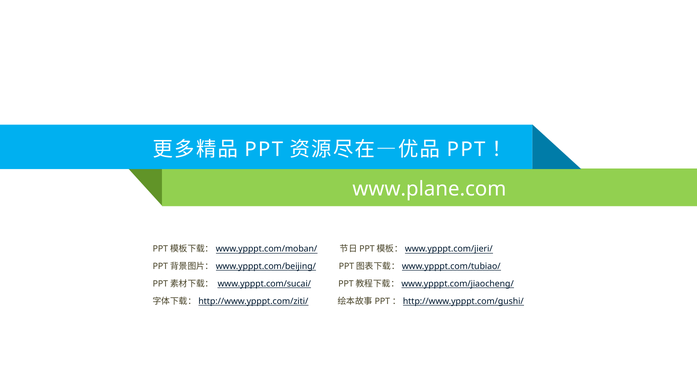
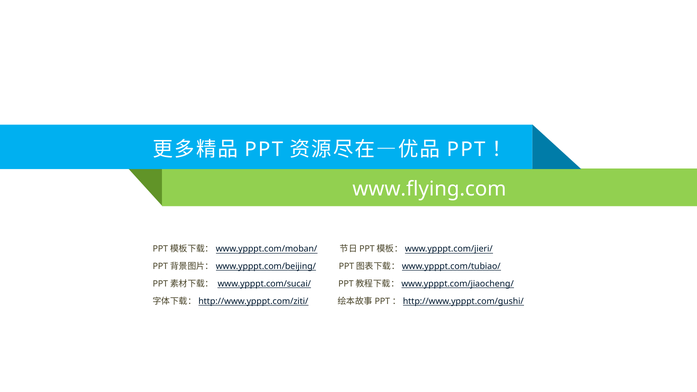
www.plane.com: www.plane.com -> www.flying.com
